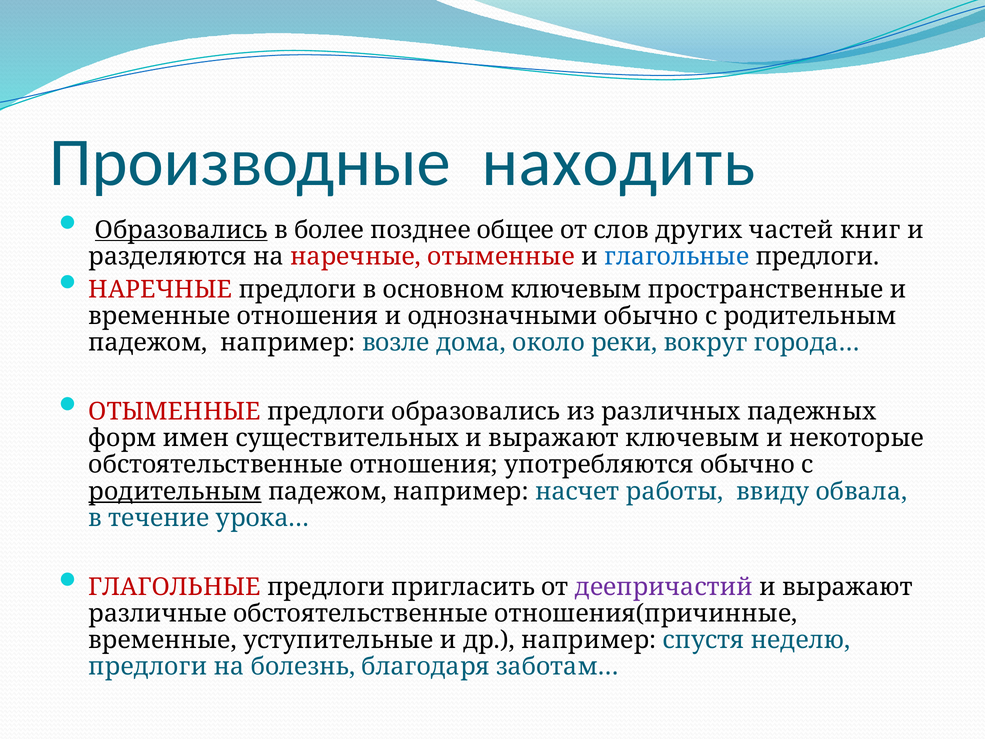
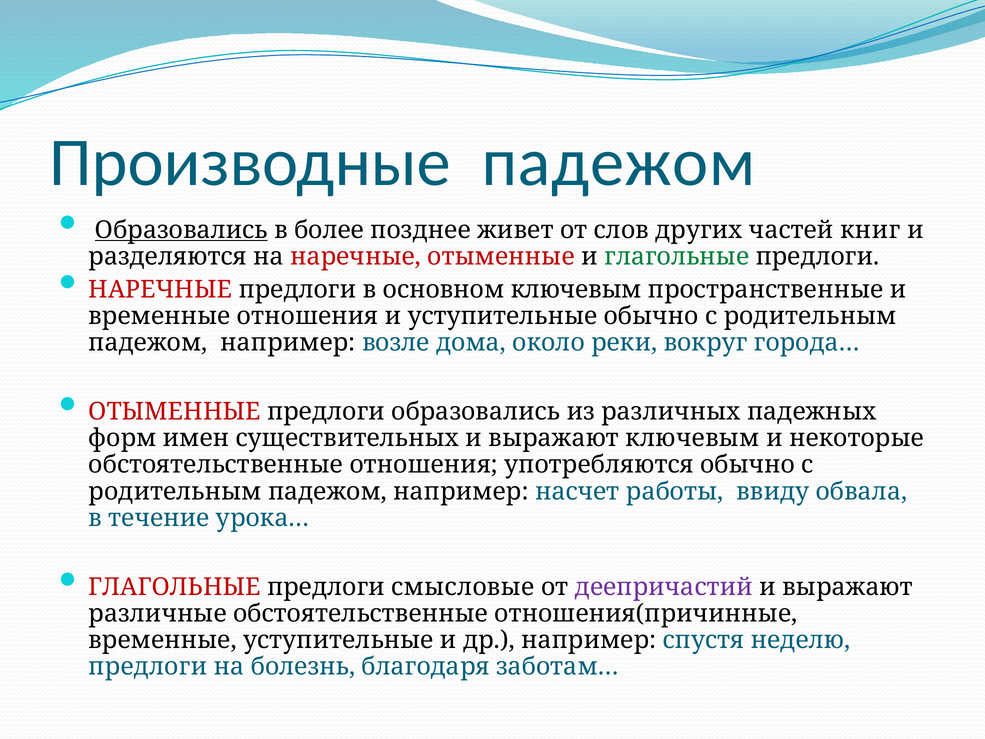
Производные находить: находить -> падежом
общее: общее -> живет
глагольные at (677, 256) colour: blue -> green
и однозначными: однозначными -> уступительные
родительным at (175, 491) underline: present -> none
пригласить: пригласить -> смысловые
